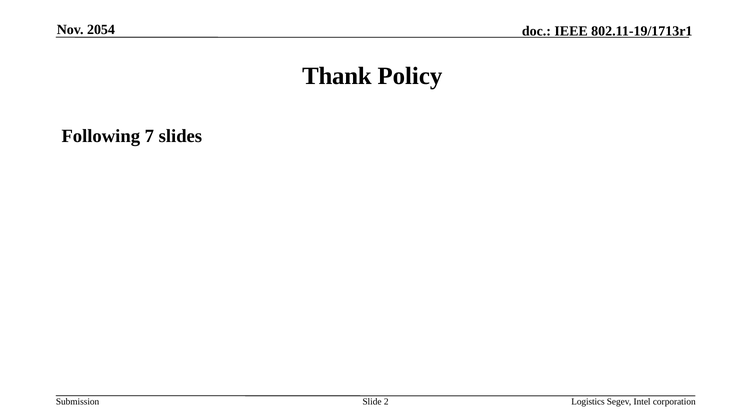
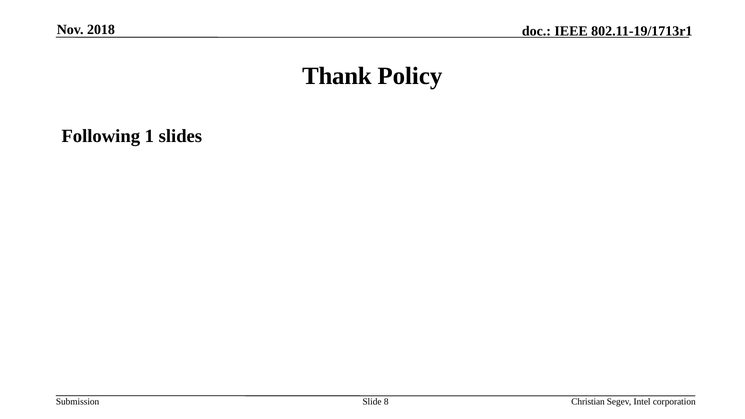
2054: 2054 -> 2018
7: 7 -> 1
2: 2 -> 8
Logistics: Logistics -> Christian
